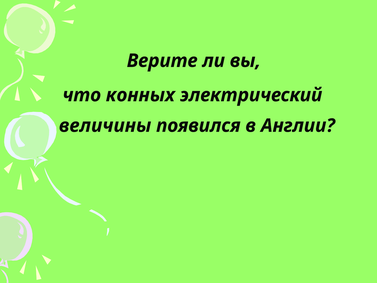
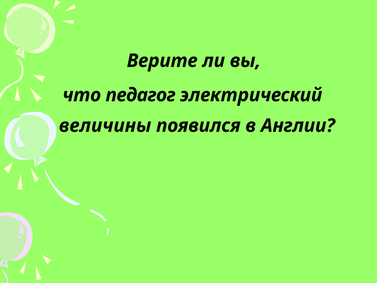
конных: конных -> педагог
